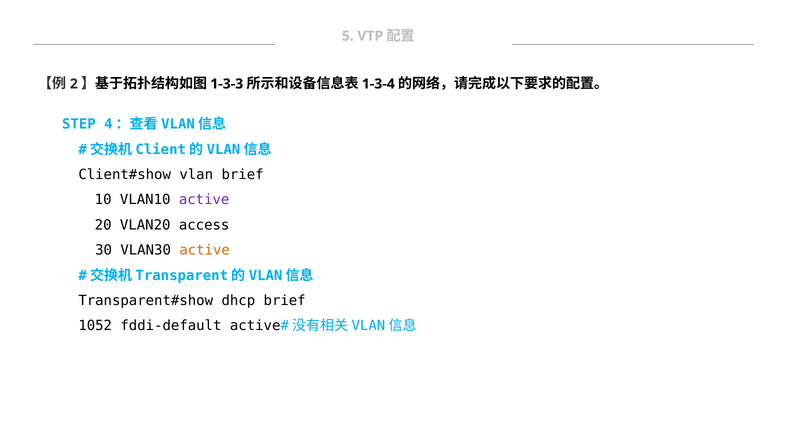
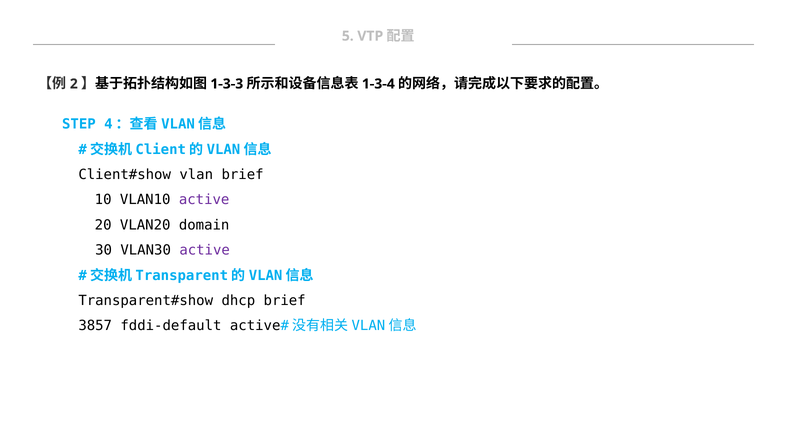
access: access -> domain
active at (205, 250) colour: orange -> purple
1052: 1052 -> 3857
